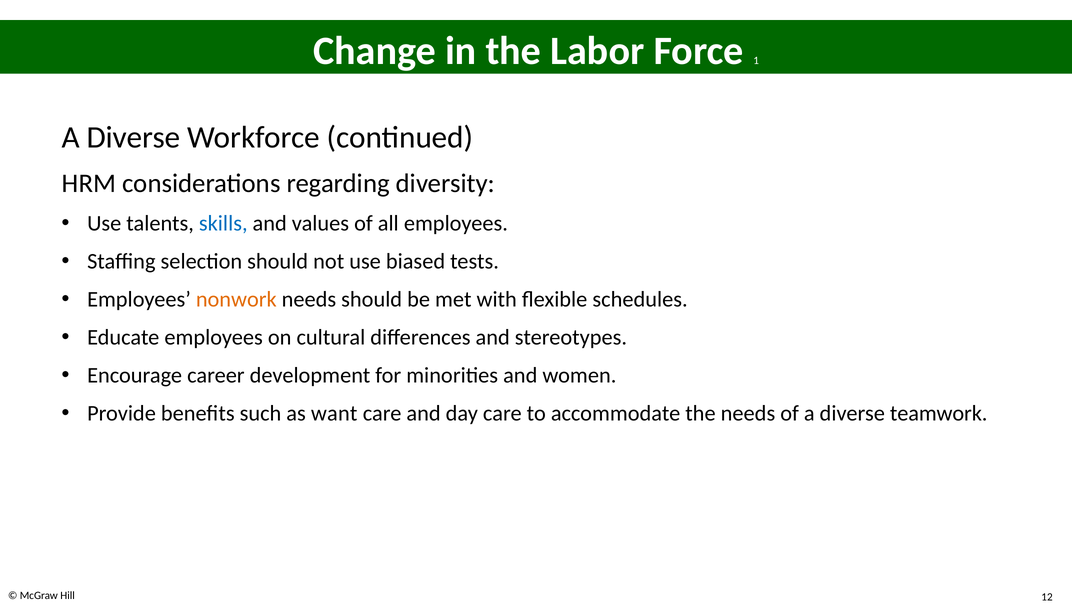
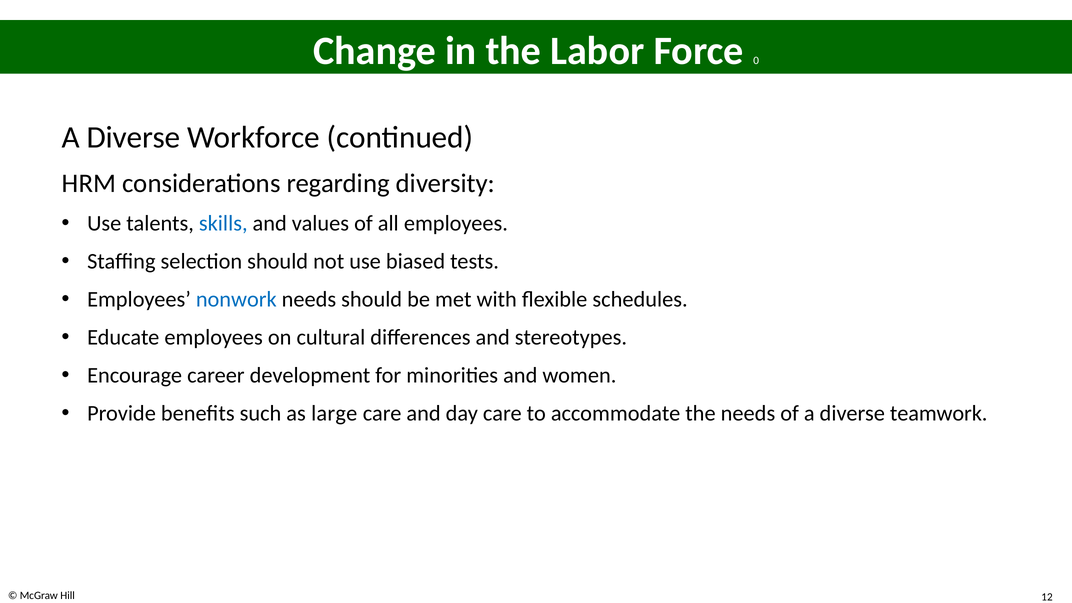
1: 1 -> 0
nonwork colour: orange -> blue
want: want -> large
